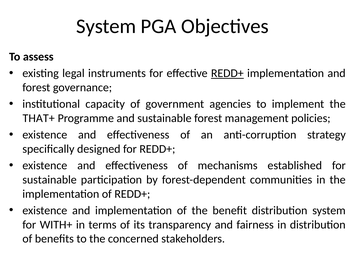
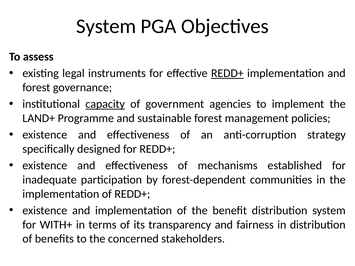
capacity underline: none -> present
THAT+: THAT+ -> LAND+
sustainable at (50, 180): sustainable -> inadequate
